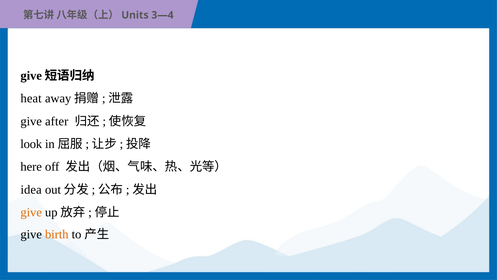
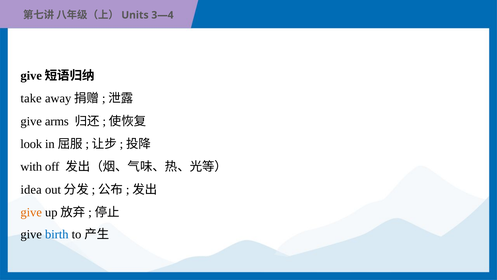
heat: heat -> take
after: after -> arms
here: here -> with
birth colour: orange -> blue
